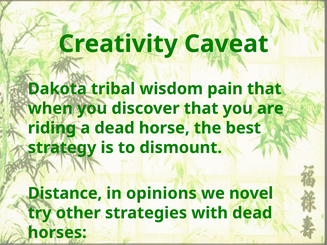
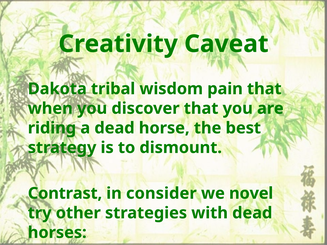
Distance: Distance -> Contrast
opinions: opinions -> consider
